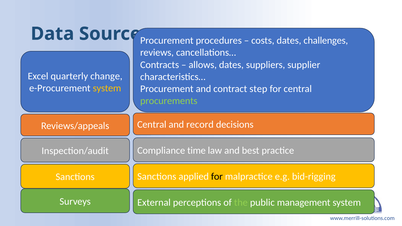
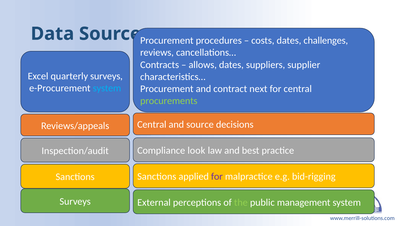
quarterly change: change -> surveys
system at (107, 88) colour: yellow -> light blue
step: step -> next
record: record -> source
time: time -> look
for at (217, 177) colour: black -> purple
